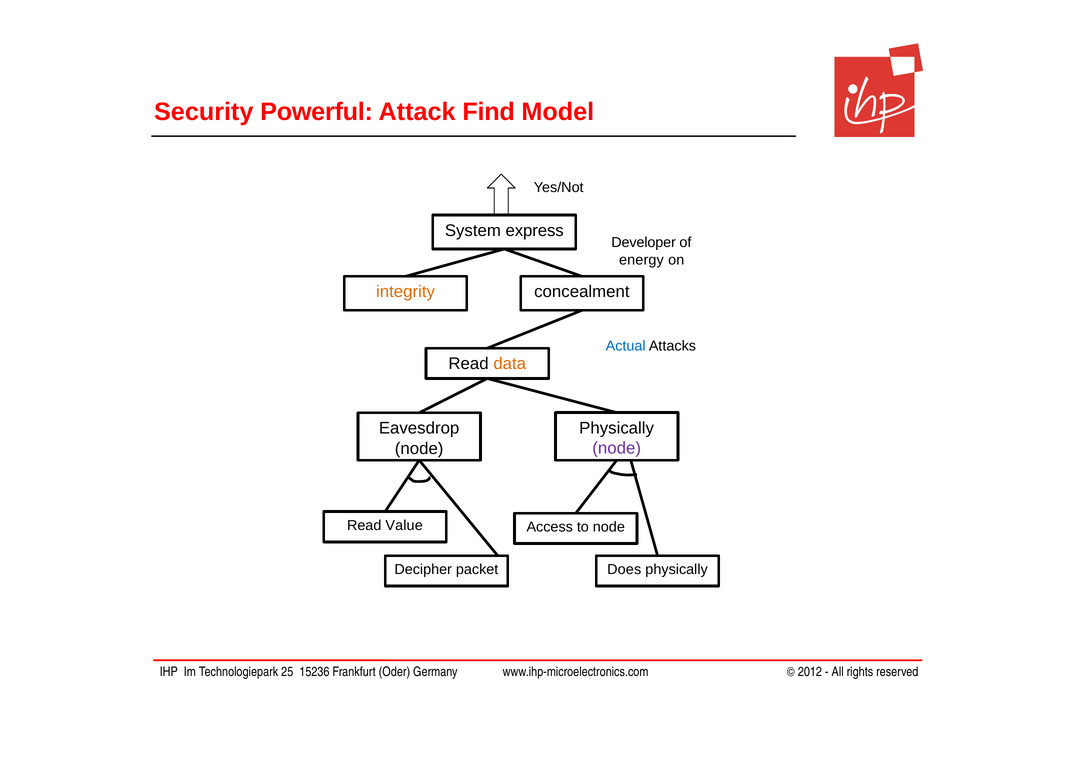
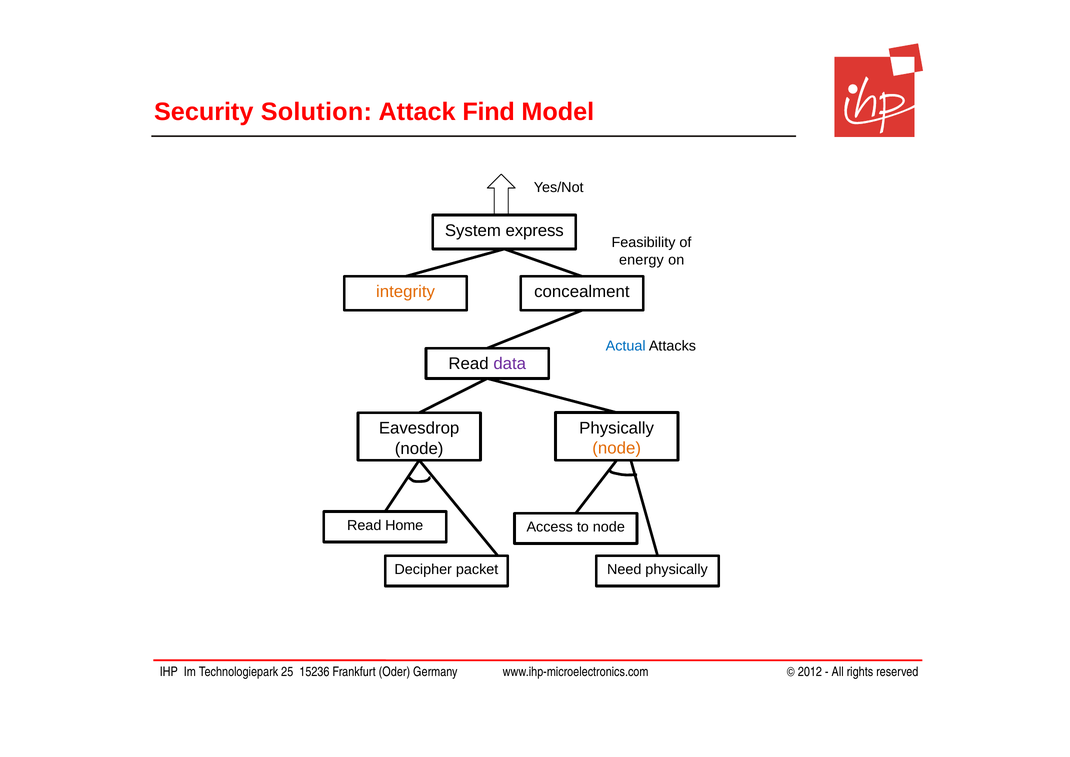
Powerful: Powerful -> Solution
Developer: Developer -> Feasibility
data colour: orange -> purple
node at (617, 448) colour: purple -> orange
Value: Value -> Home
Does: Does -> Need
